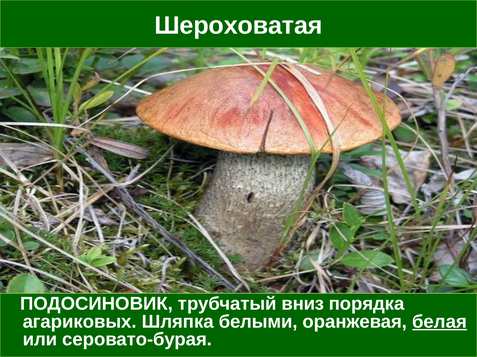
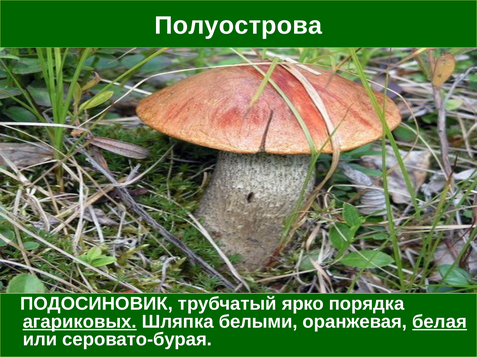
Шероховатая: Шероховатая -> Полуострова
вниз: вниз -> ярко
агариковых underline: none -> present
